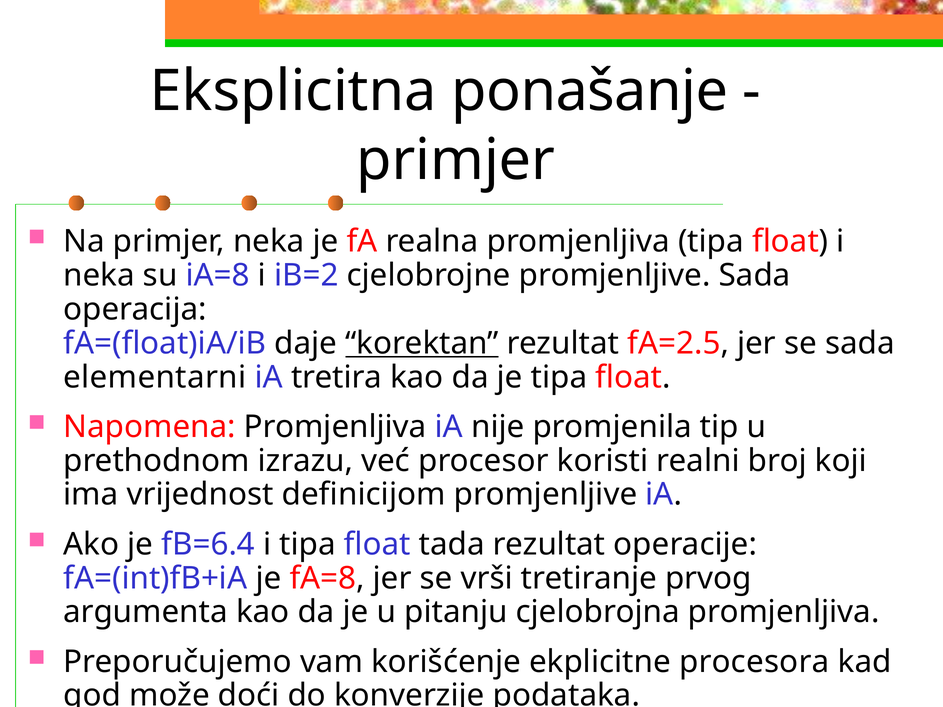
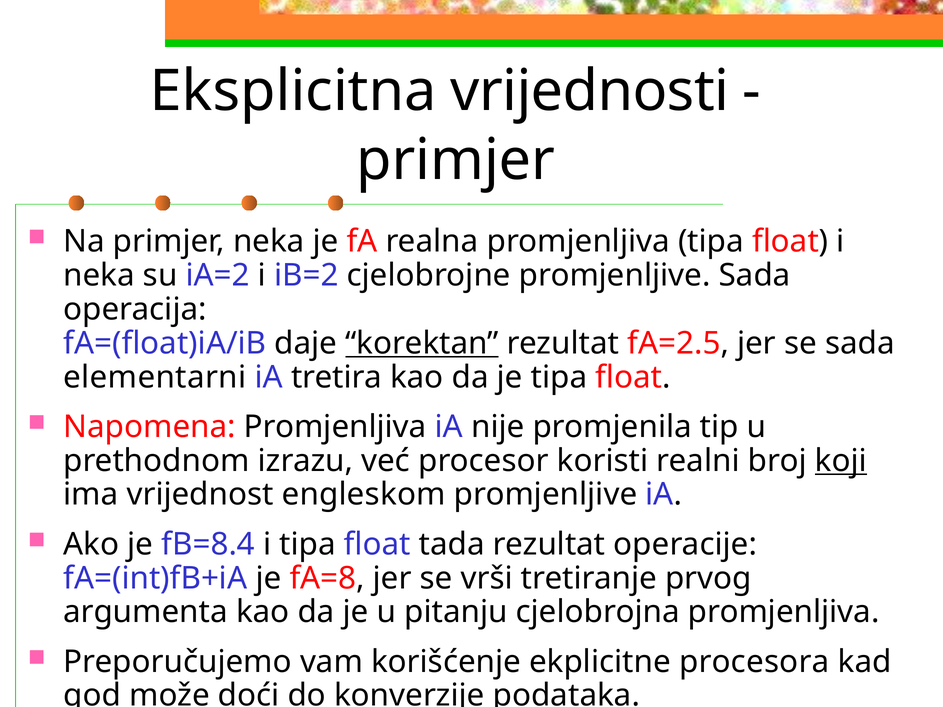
ponašanje: ponašanje -> vrijednosti
iA=8: iA=8 -> iA=2
koji underline: none -> present
definicijom: definicijom -> engleskom
fB=6.4: fB=6.4 -> fB=8.4
